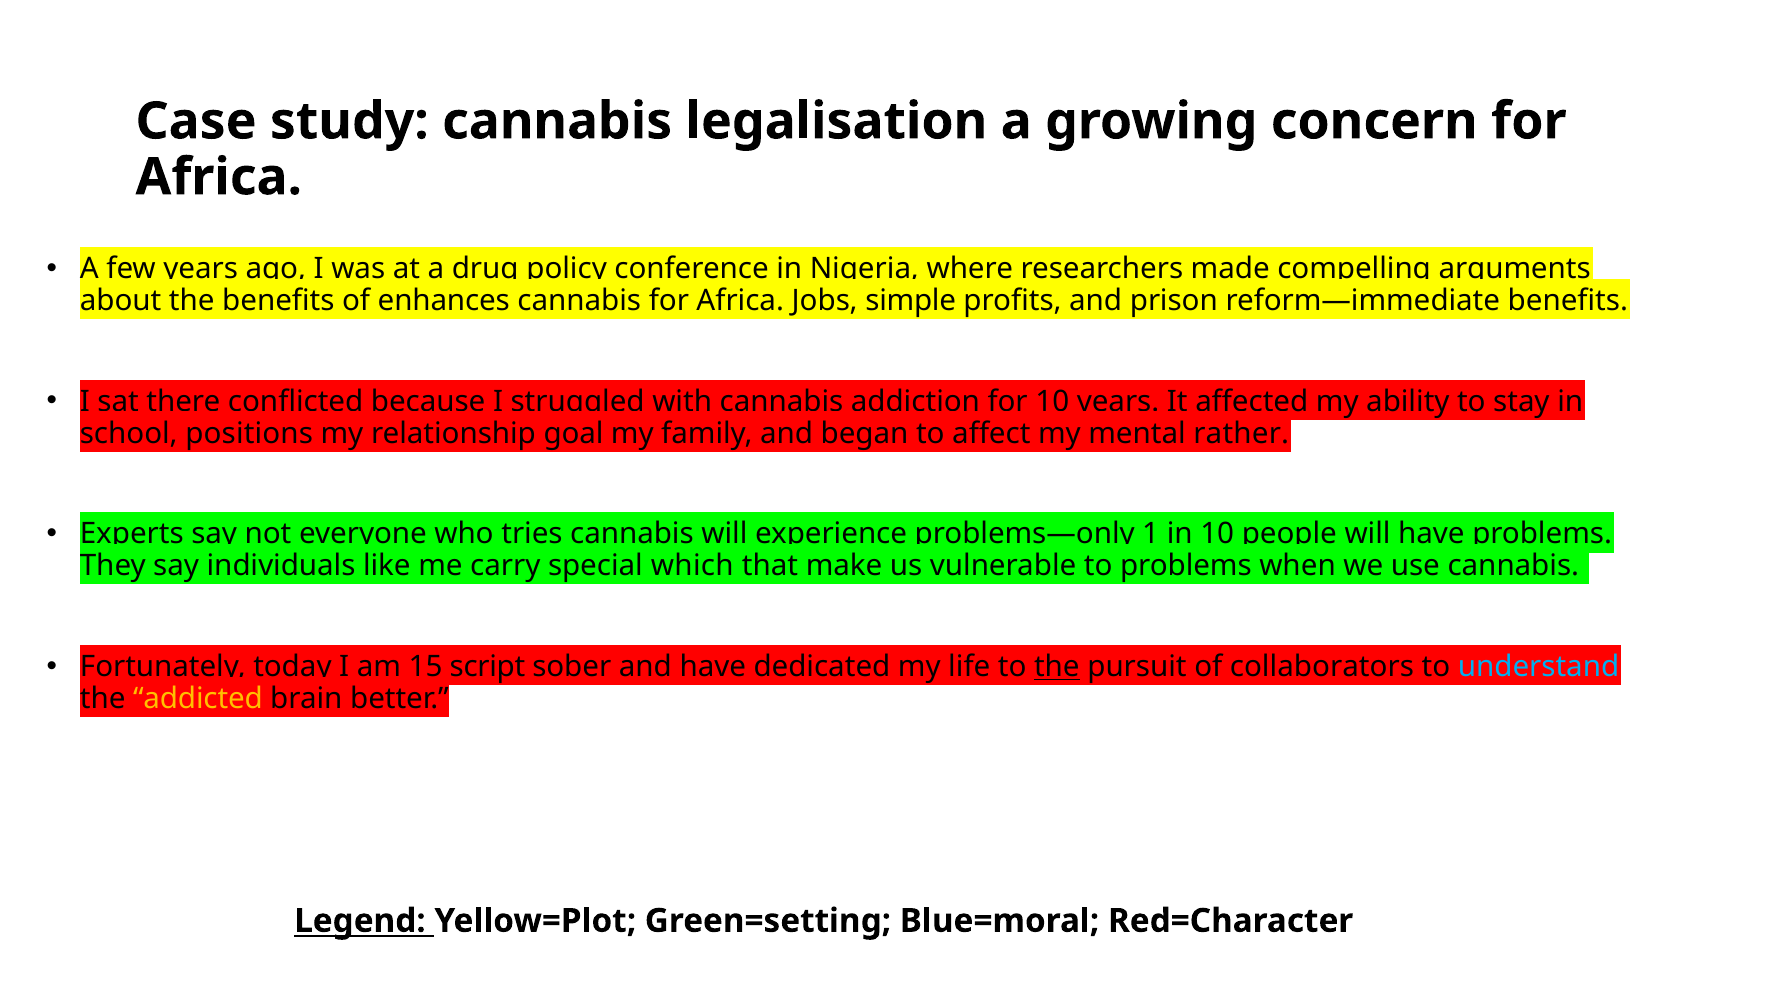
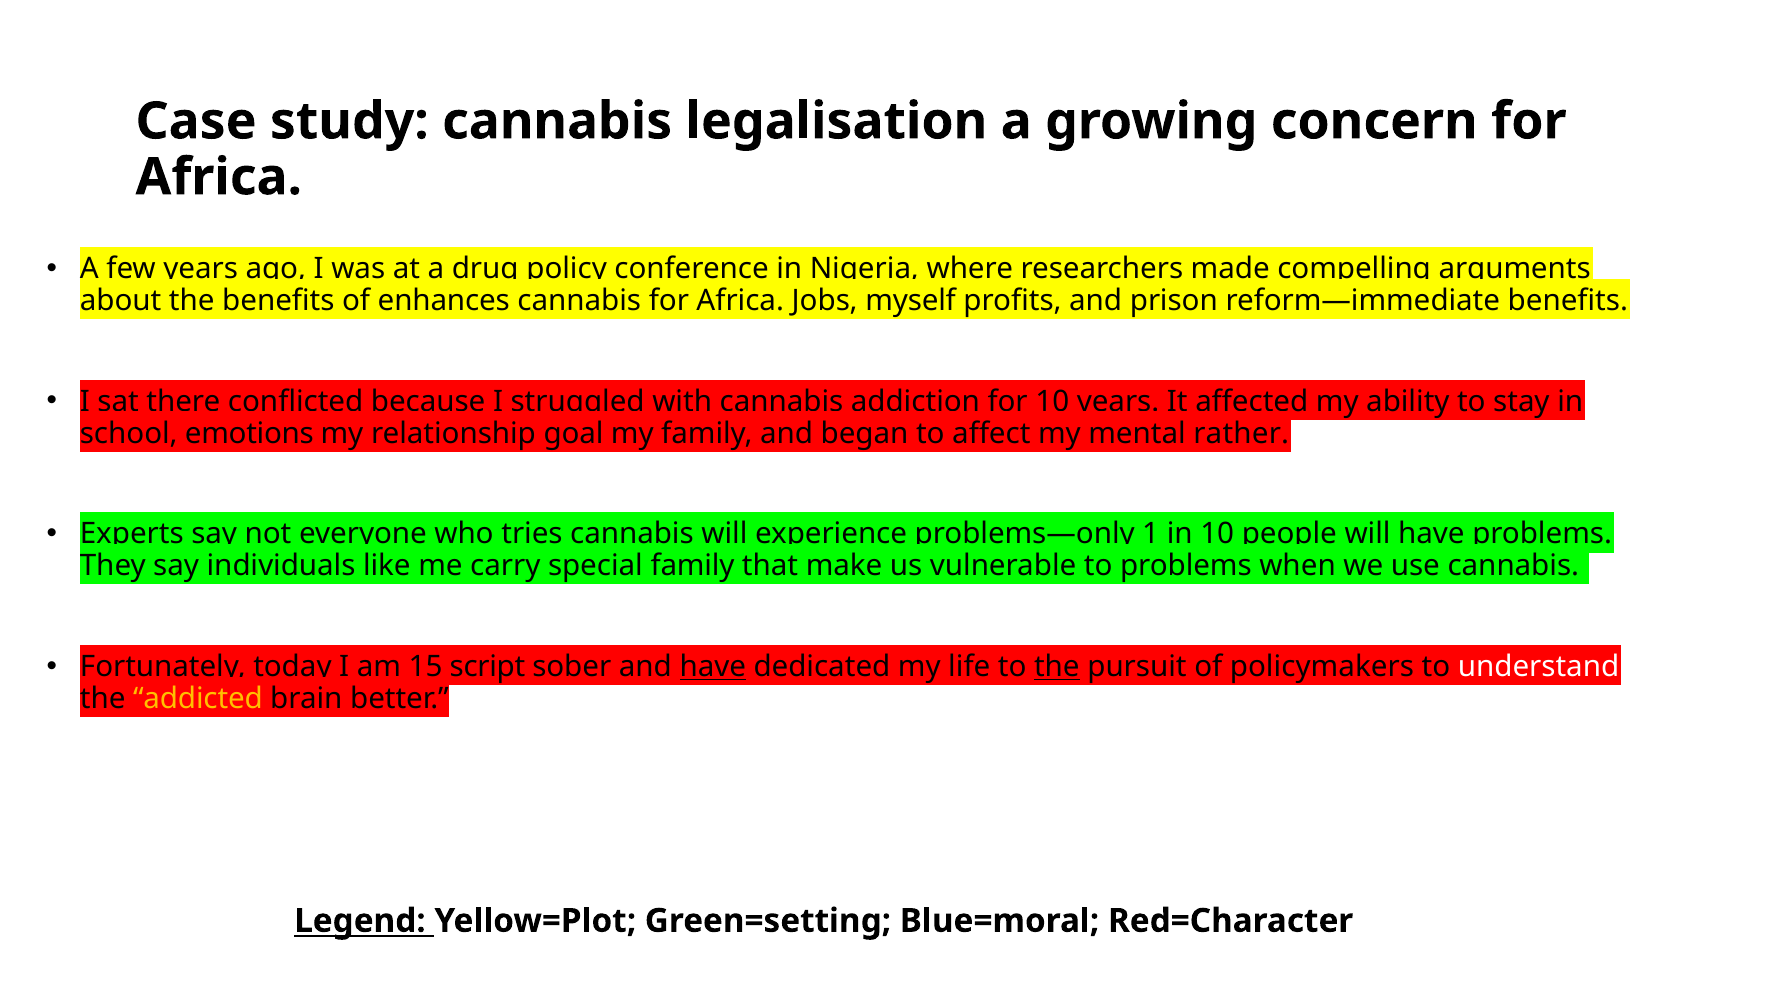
simple: simple -> myself
positions: positions -> emotions
special which: which -> family
have at (713, 667) underline: none -> present
collaborators: collaborators -> policymakers
understand colour: light blue -> white
